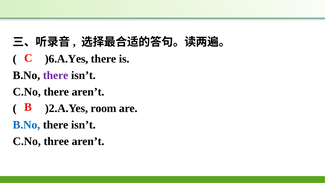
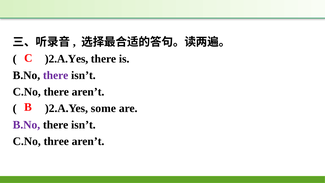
)6.A.Yes at (67, 59): )6.A.Yes -> )2.A.Yes
room: room -> some
B.No at (26, 125) colour: blue -> purple
